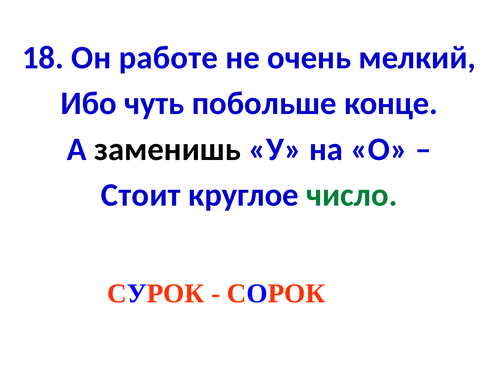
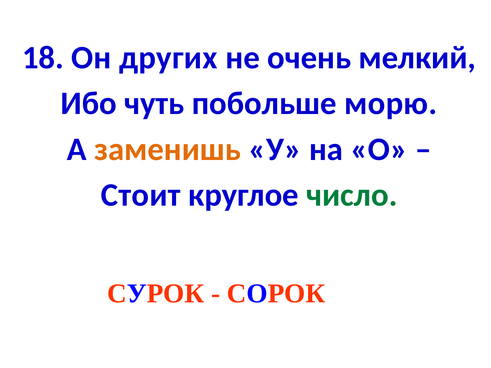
работе: работе -> других
конце: конце -> морю
заменишь colour: black -> orange
